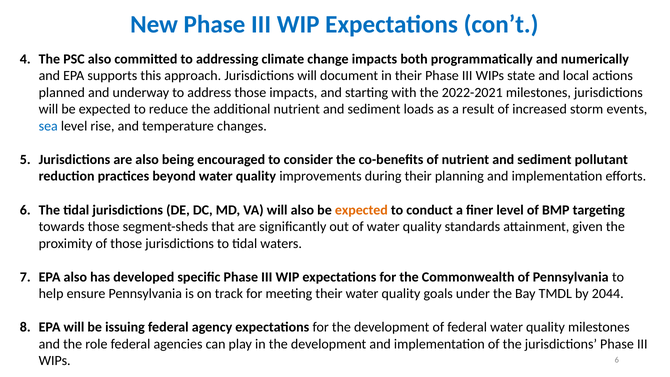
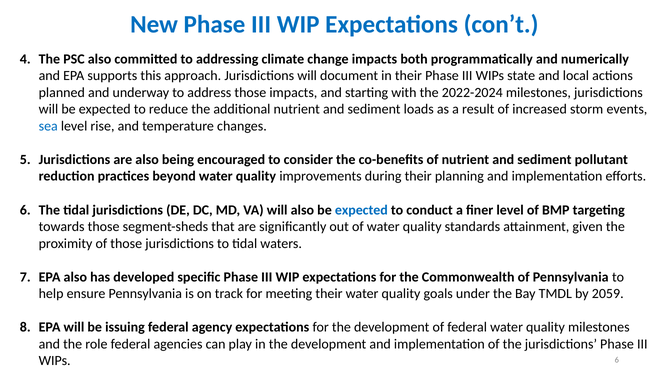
2022-2021: 2022-2021 -> 2022-2024
expected at (361, 210) colour: orange -> blue
2044: 2044 -> 2059
